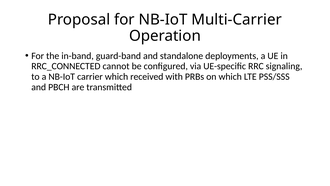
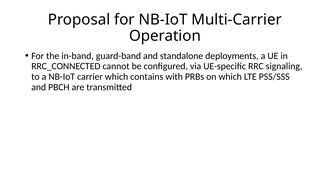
received: received -> contains
